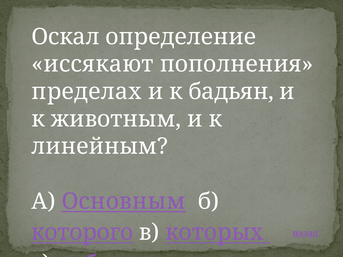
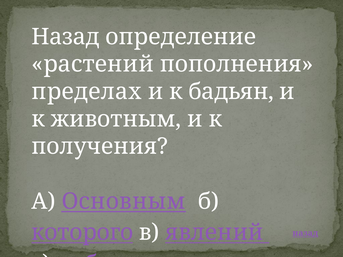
Оскал at (66, 37): Оскал -> Назад
иссякают: иссякают -> растений
линейным: линейным -> получения
которых: которых -> явлений
